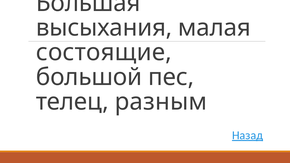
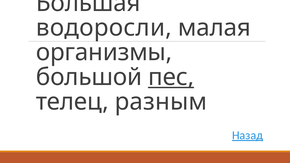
высыхания: высыхания -> водоросли
состоящие: состоящие -> организмы
пес underline: none -> present
